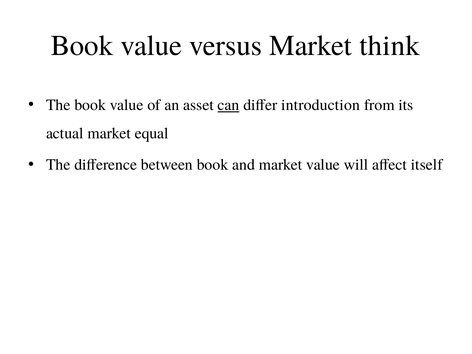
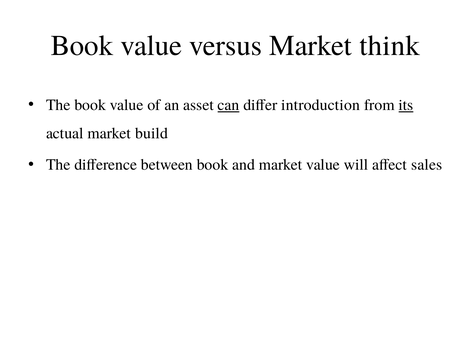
its underline: none -> present
equal: equal -> build
itself: itself -> sales
